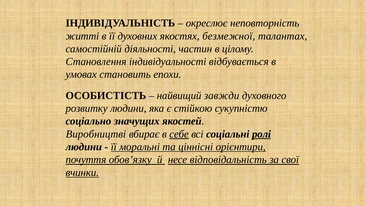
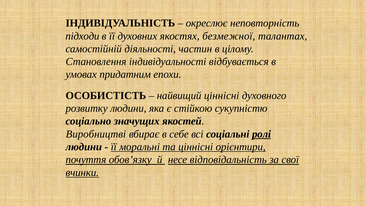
житті: житті -> підходи
становить: становить -> придатним
найвищий завжди: завжди -> ціннісні
себе underline: present -> none
